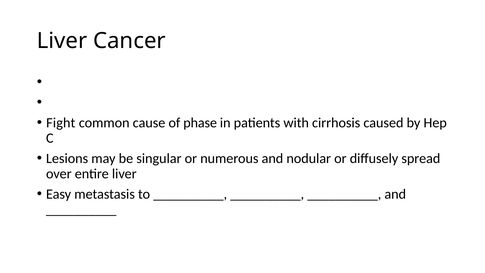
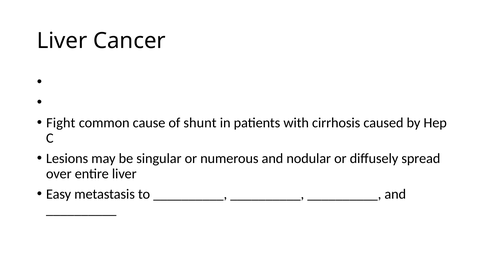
phase: phase -> shunt
